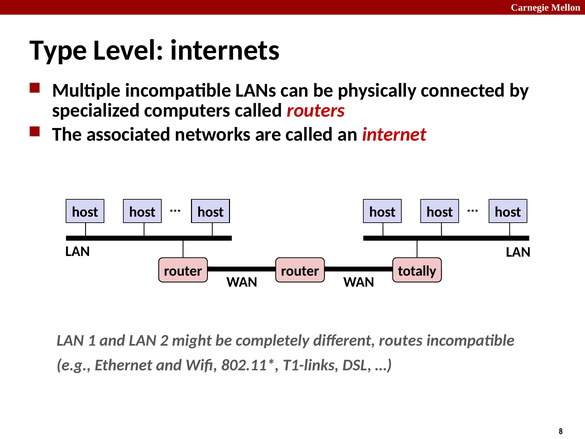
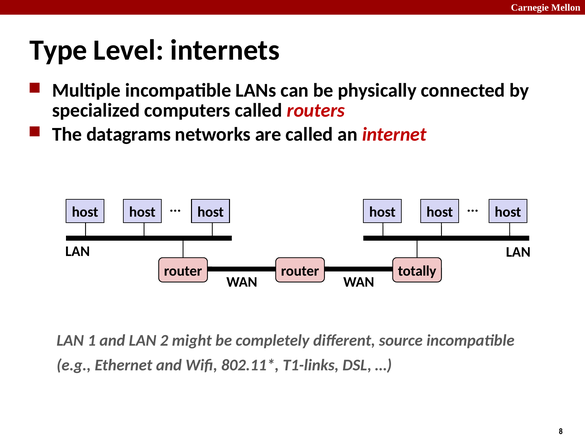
associated: associated -> datagrams
routes: routes -> source
